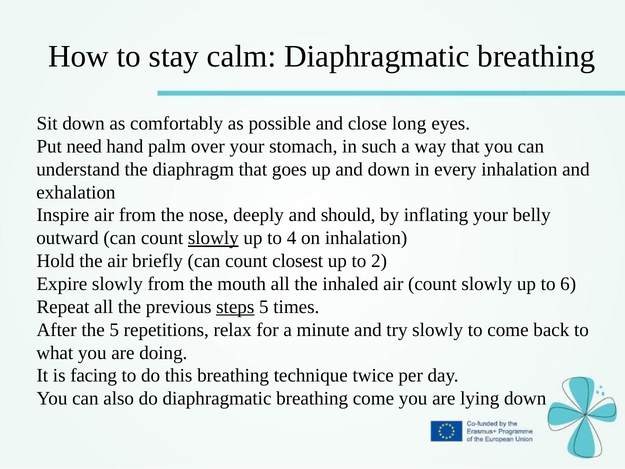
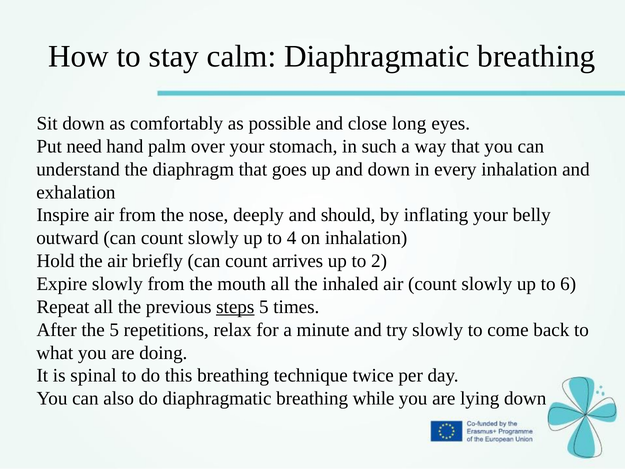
slowly at (213, 238) underline: present -> none
closest: closest -> arrives
facing: facing -> spinal
breathing come: come -> while
